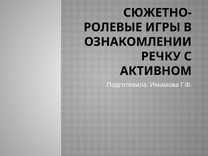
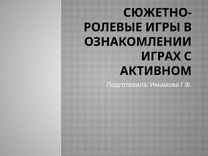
РЕЧКУ: РЕЧКУ -> ИГРАХ
